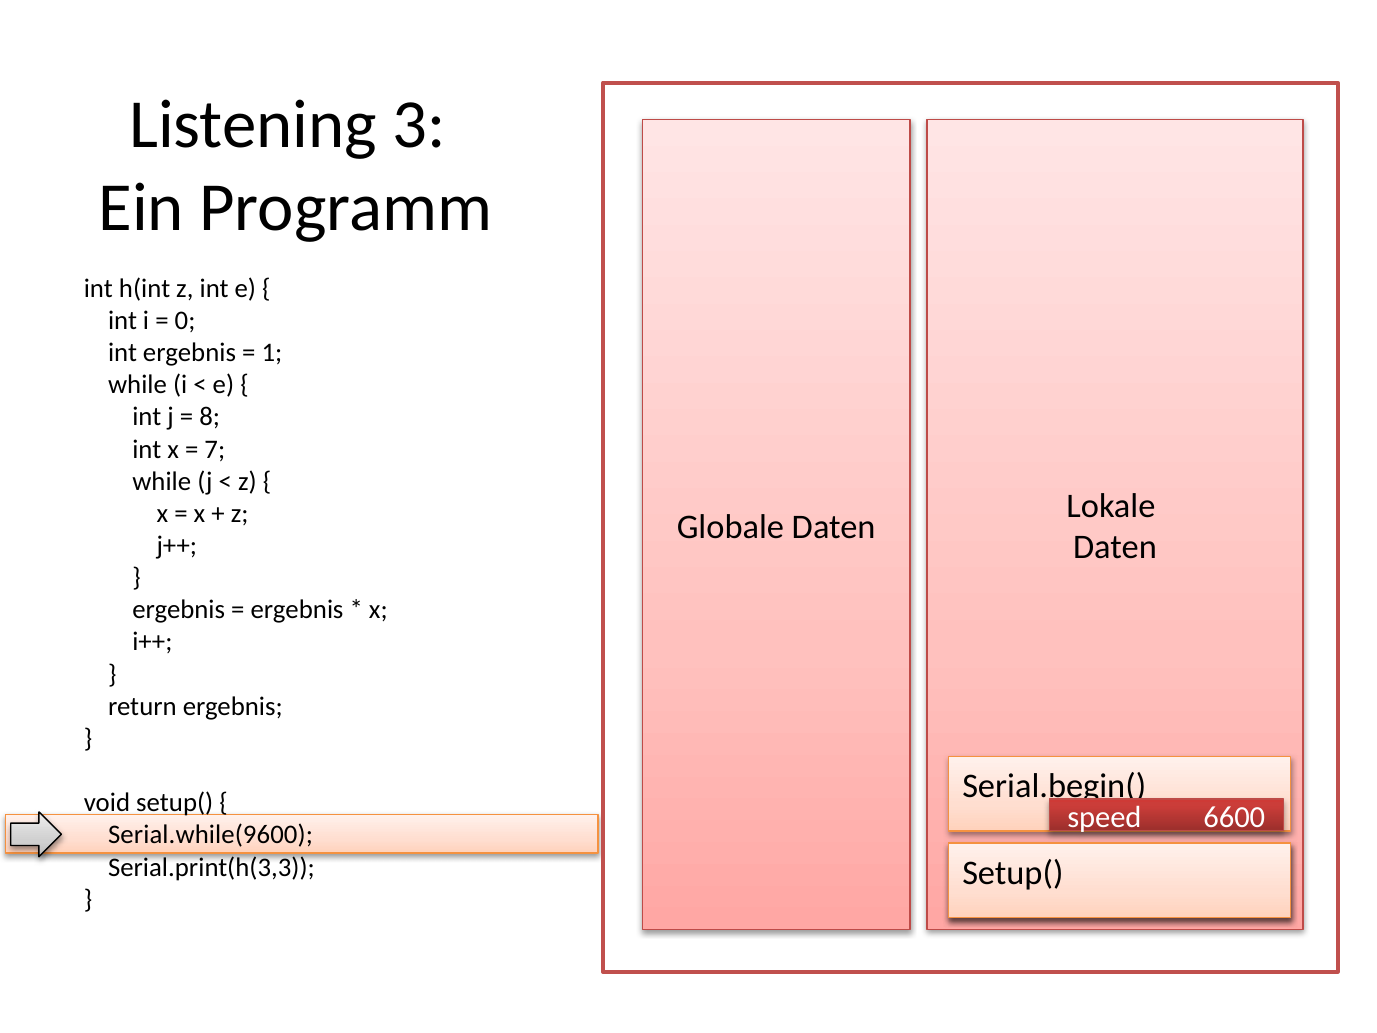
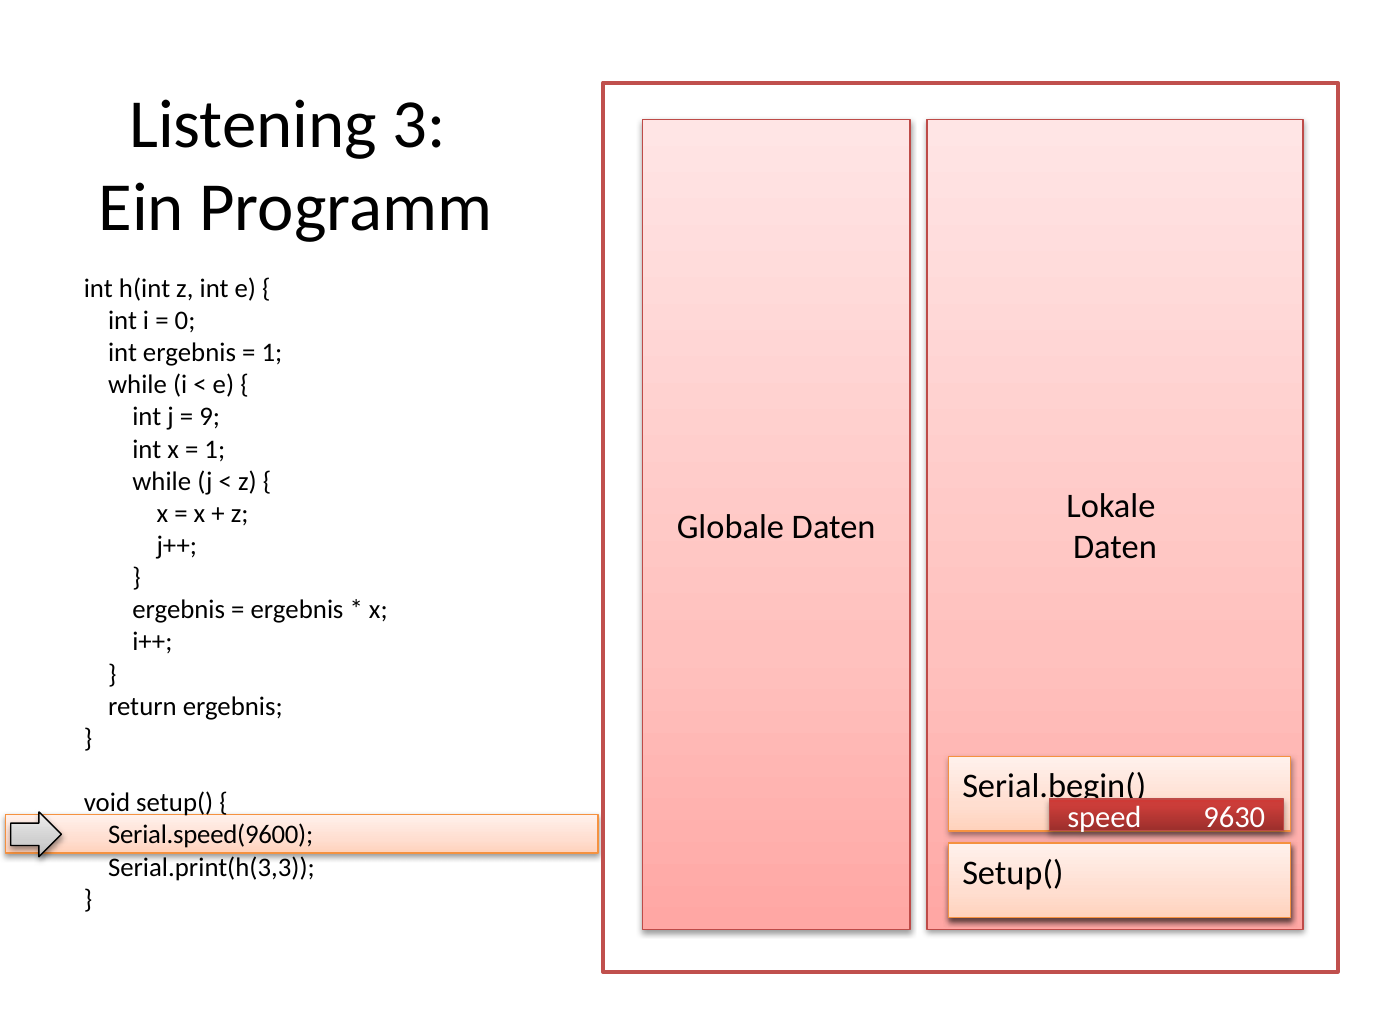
8: 8 -> 9
7 at (215, 449): 7 -> 1
6600: 6600 -> 9630
Serial.while(9600: Serial.while(9600 -> Serial.speed(9600
